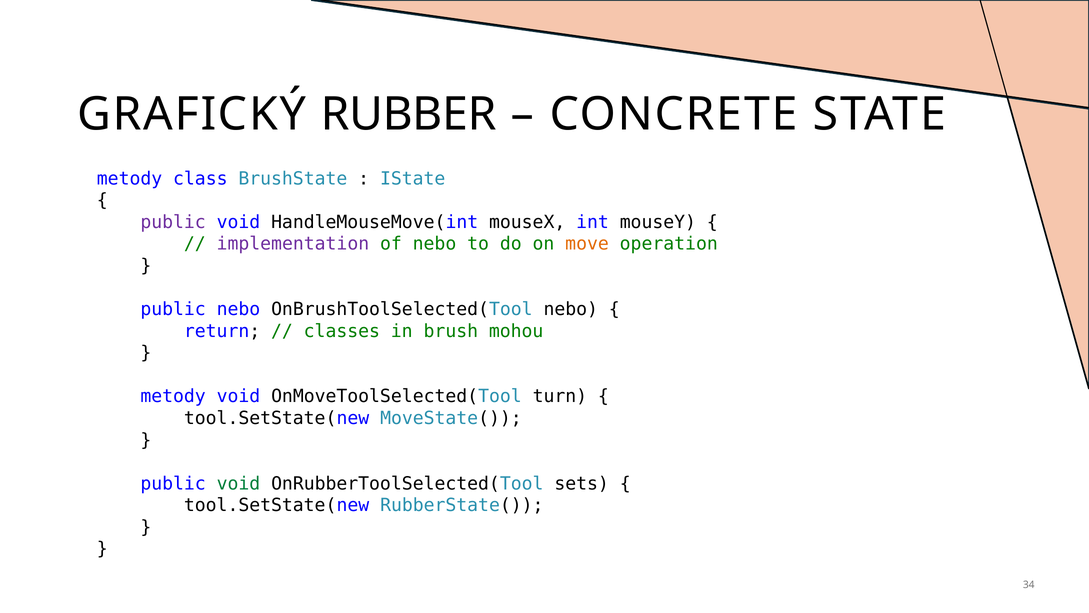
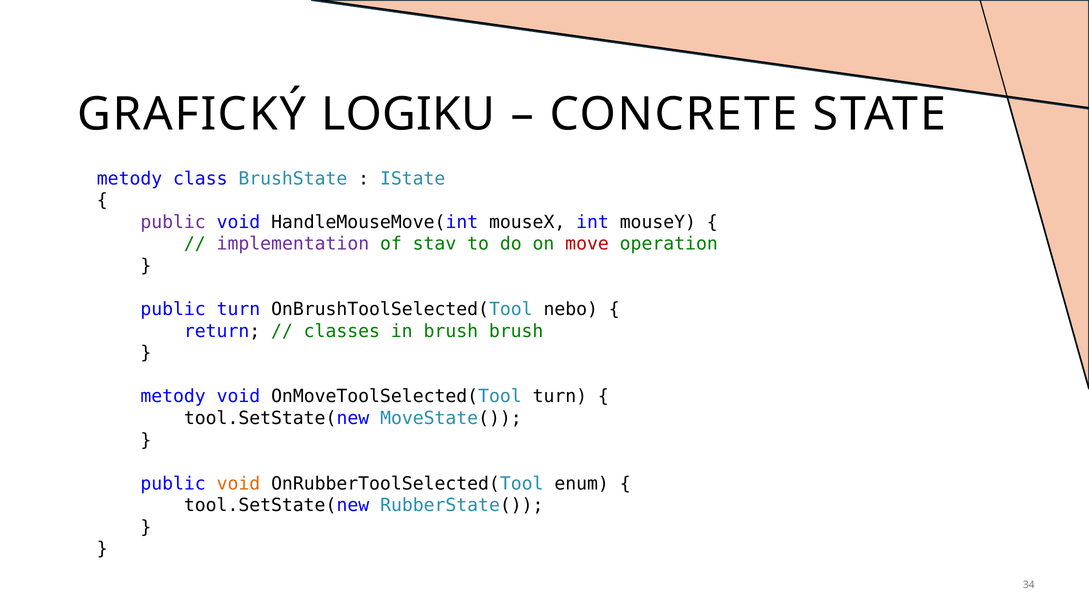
RUBBER: RUBBER -> LOGIKU
of nebo: nebo -> stav
move colour: orange -> red
public nebo: nebo -> turn
brush mohou: mohou -> brush
void at (238, 483) colour: green -> orange
sets: sets -> enum
